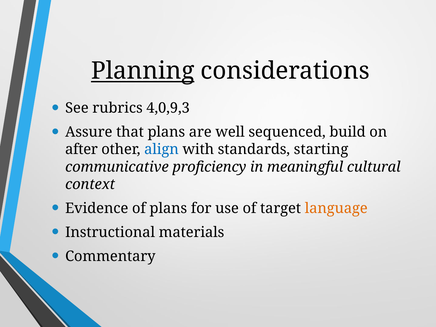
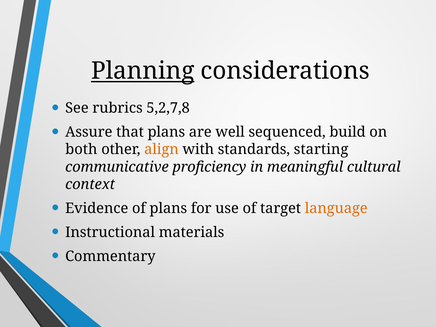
4,0,9,3: 4,0,9,3 -> 5,2,7,8
after: after -> both
align colour: blue -> orange
